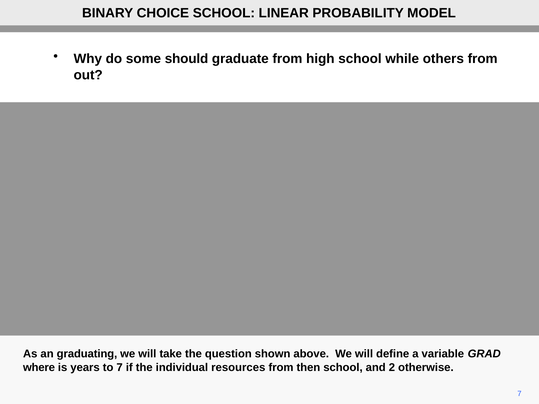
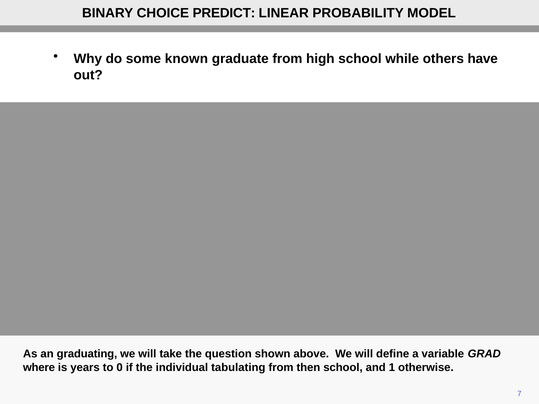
CHOICE SCHOOL: SCHOOL -> PREDICT
should: should -> known
others from: from -> have
to 7: 7 -> 0
resources: resources -> tabulating
2: 2 -> 1
